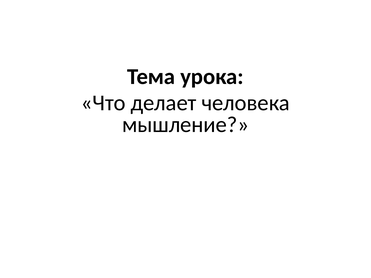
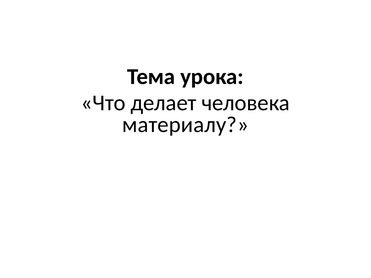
мышление: мышление -> материалу
